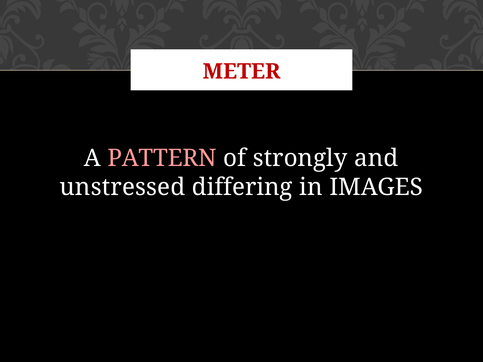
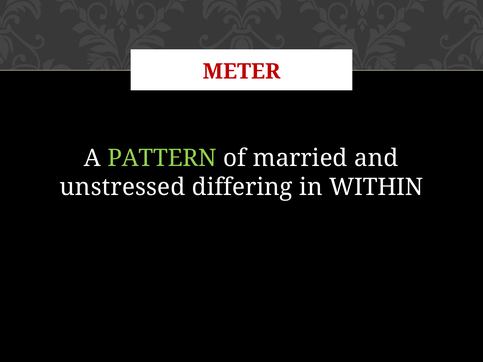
PATTERN colour: pink -> light green
strongly: strongly -> married
IMAGES: IMAGES -> WITHIN
